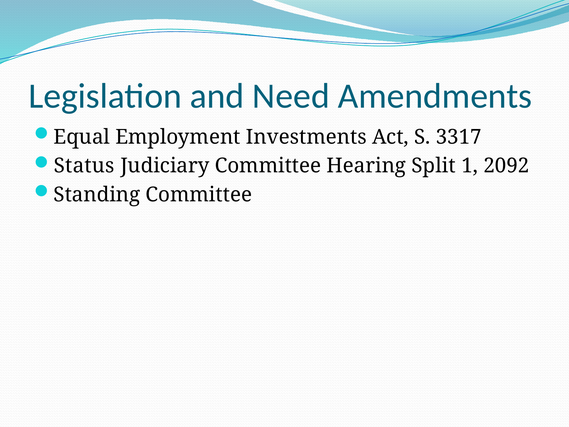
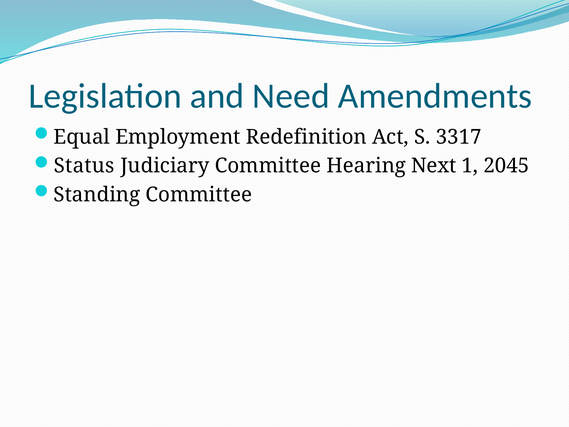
Investments: Investments -> Redefinition
Split: Split -> Next
2092: 2092 -> 2045
